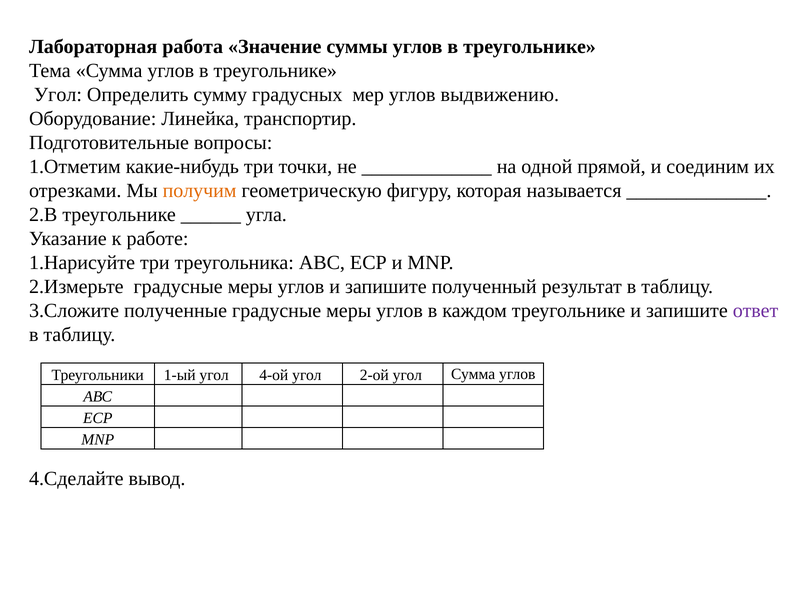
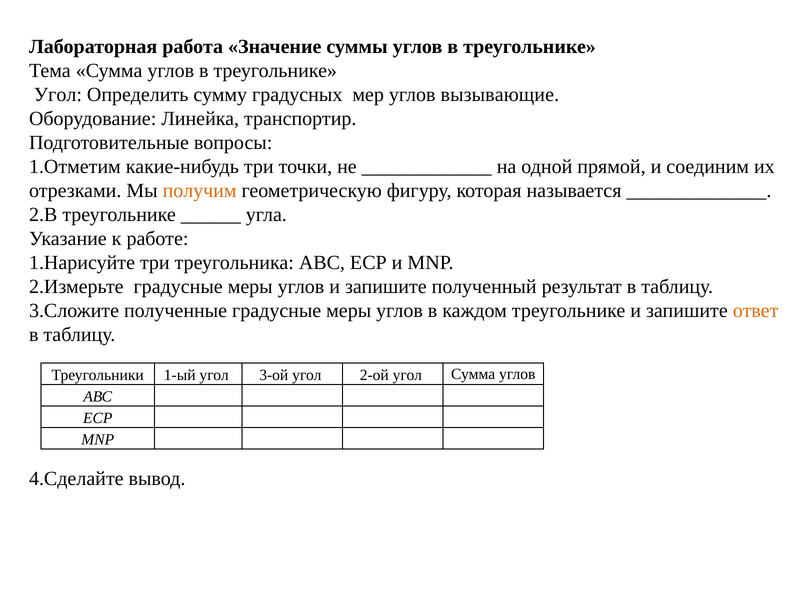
выдвижению: выдвижению -> вызывающие
ответ colour: purple -> orange
4-ой: 4-ой -> 3-ой
